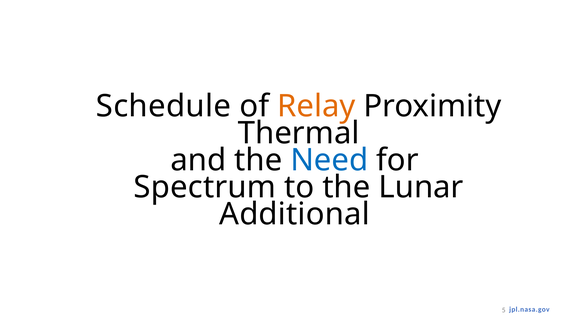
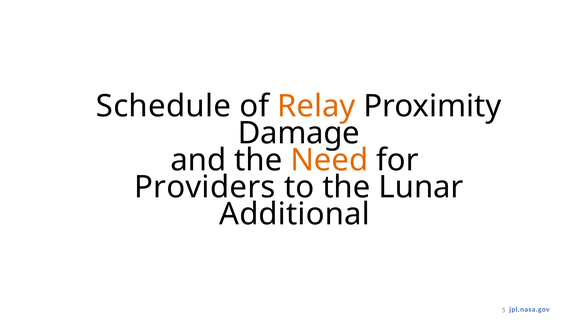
Thermal: Thermal -> Damage
Need colour: blue -> orange
Spectrum: Spectrum -> Providers
